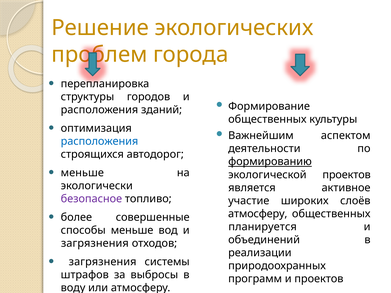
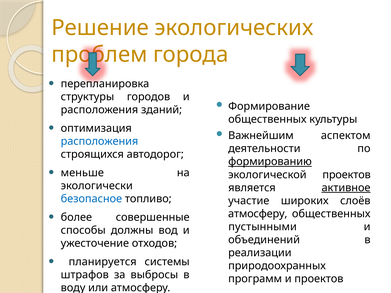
активное underline: none -> present
безопасное colour: purple -> blue
планируется: планируется -> пустынными
способы меньше: меньше -> должны
загрязнения at (95, 244): загрязнения -> ужесточение
загрязнения at (103, 262): загрязнения -> планируется
